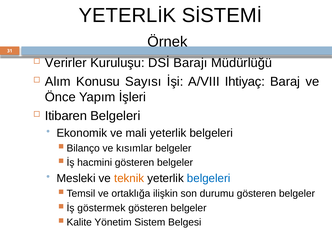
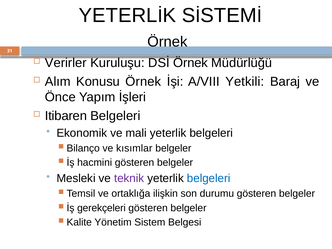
DSİ Barajı: Barajı -> Örnek
Konusu Sayısı: Sayısı -> Örnek
Ihtiyaç: Ihtiyaç -> Yetkili
teknik colour: orange -> purple
göstermek: göstermek -> gerekçeleri
